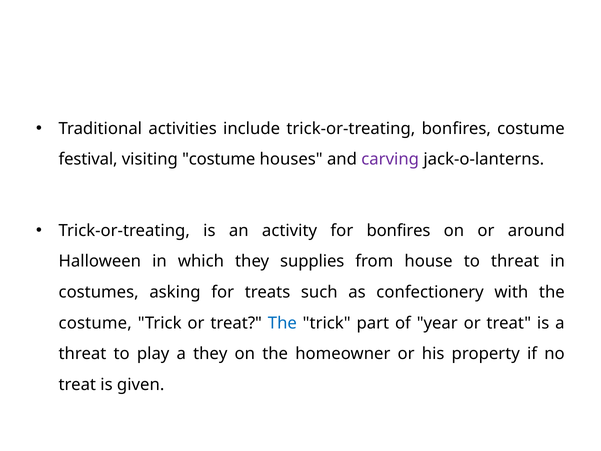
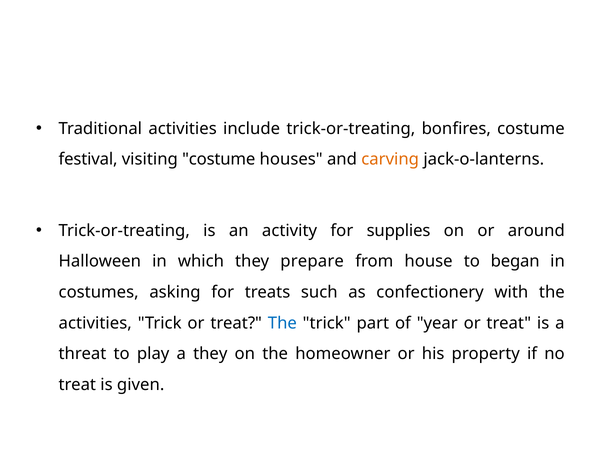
carving colour: purple -> orange
for bonfires: bonfires -> supplies
supplies: supplies -> prepare
to threat: threat -> began
costume at (95, 323): costume -> activities
